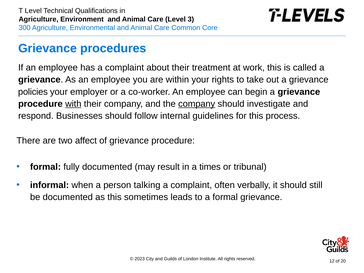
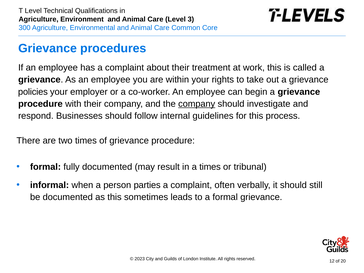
with underline: present -> none
two affect: affect -> times
talking: talking -> parties
